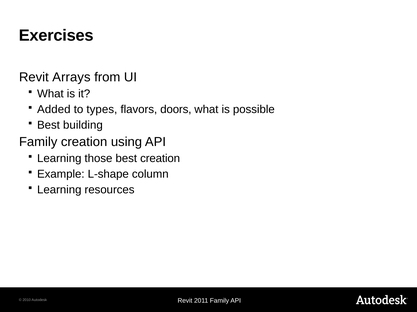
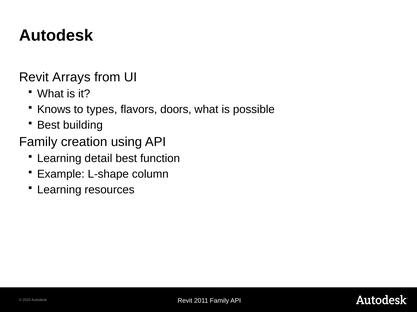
Exercises at (56, 36): Exercises -> Autodesk
Added: Added -> Knows
those: those -> detail
best creation: creation -> function
